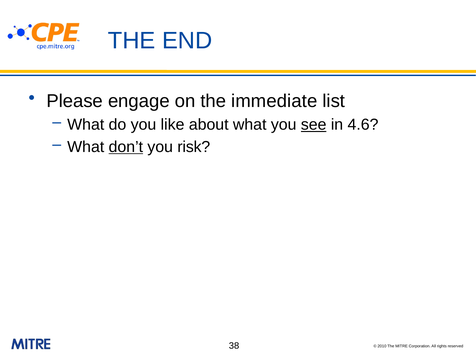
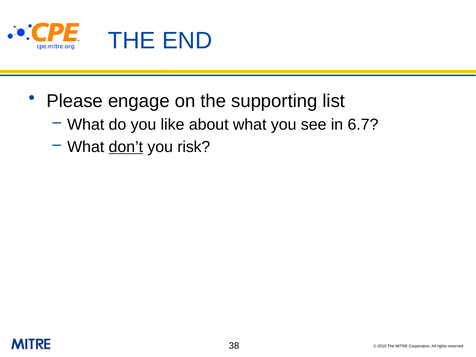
immediate: immediate -> supporting
see underline: present -> none
4.6: 4.6 -> 6.7
